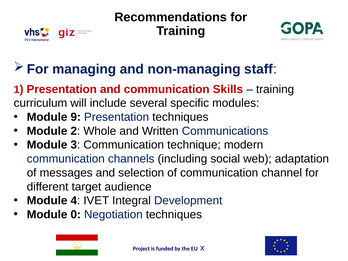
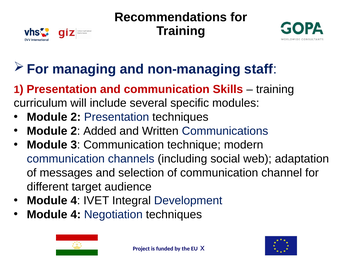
9 at (76, 117): 9 -> 2
Whole: Whole -> Added
0 at (76, 215): 0 -> 4
